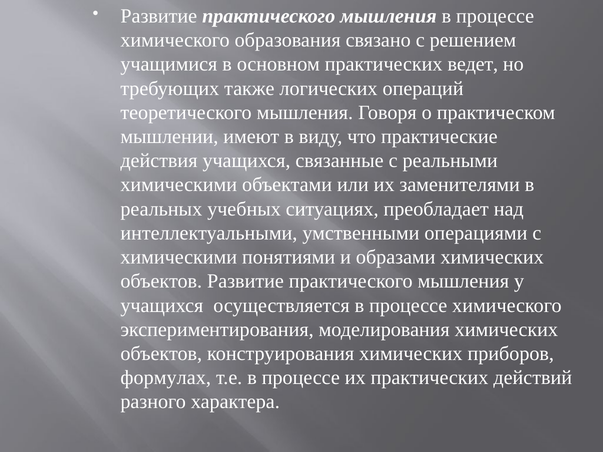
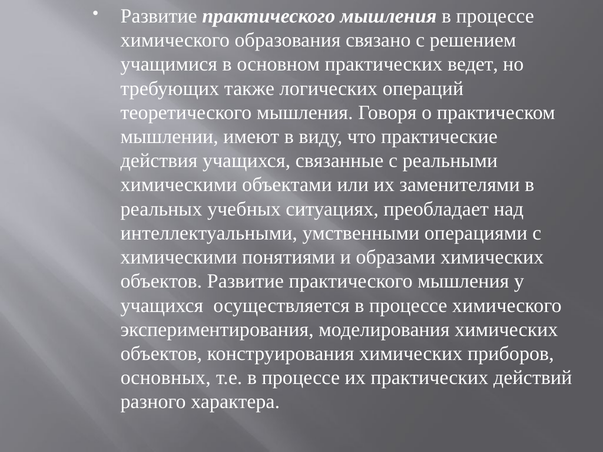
формулах: формулах -> основных
